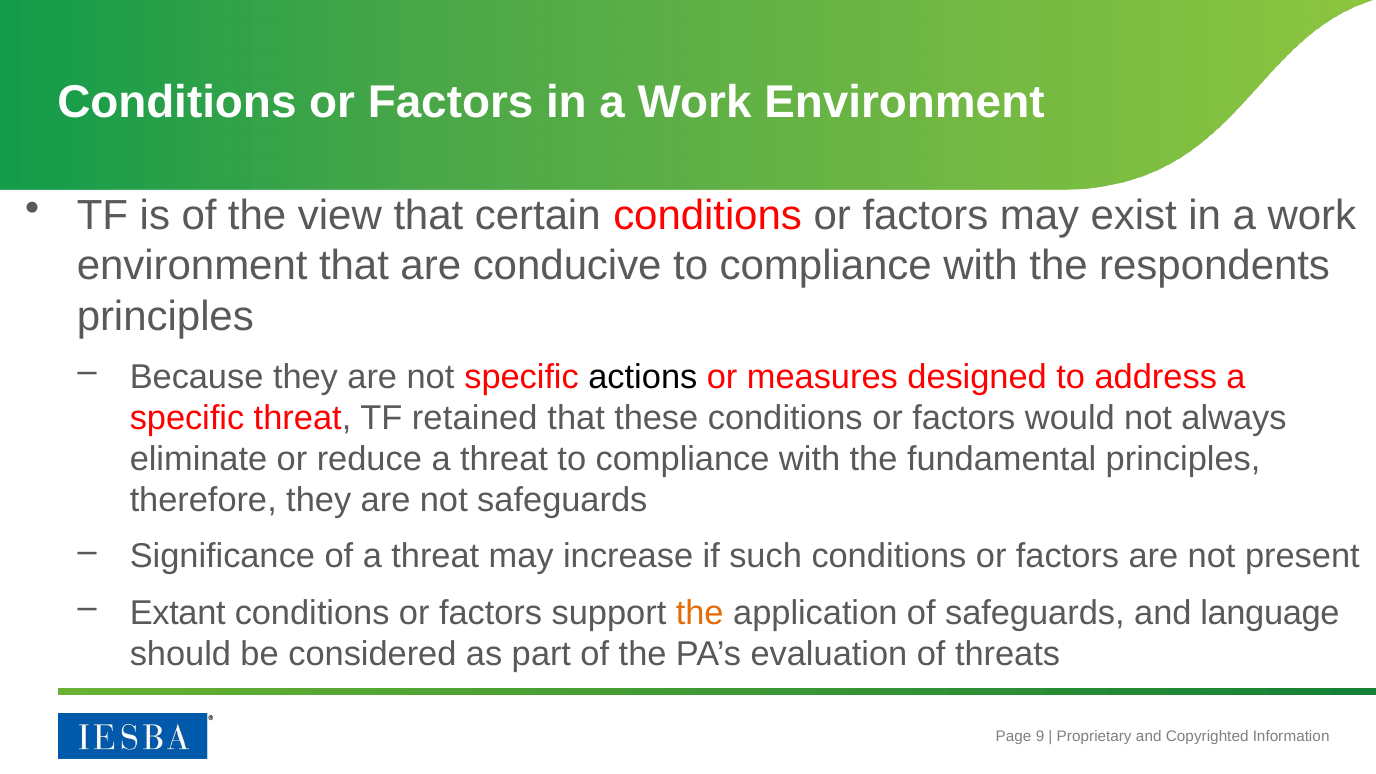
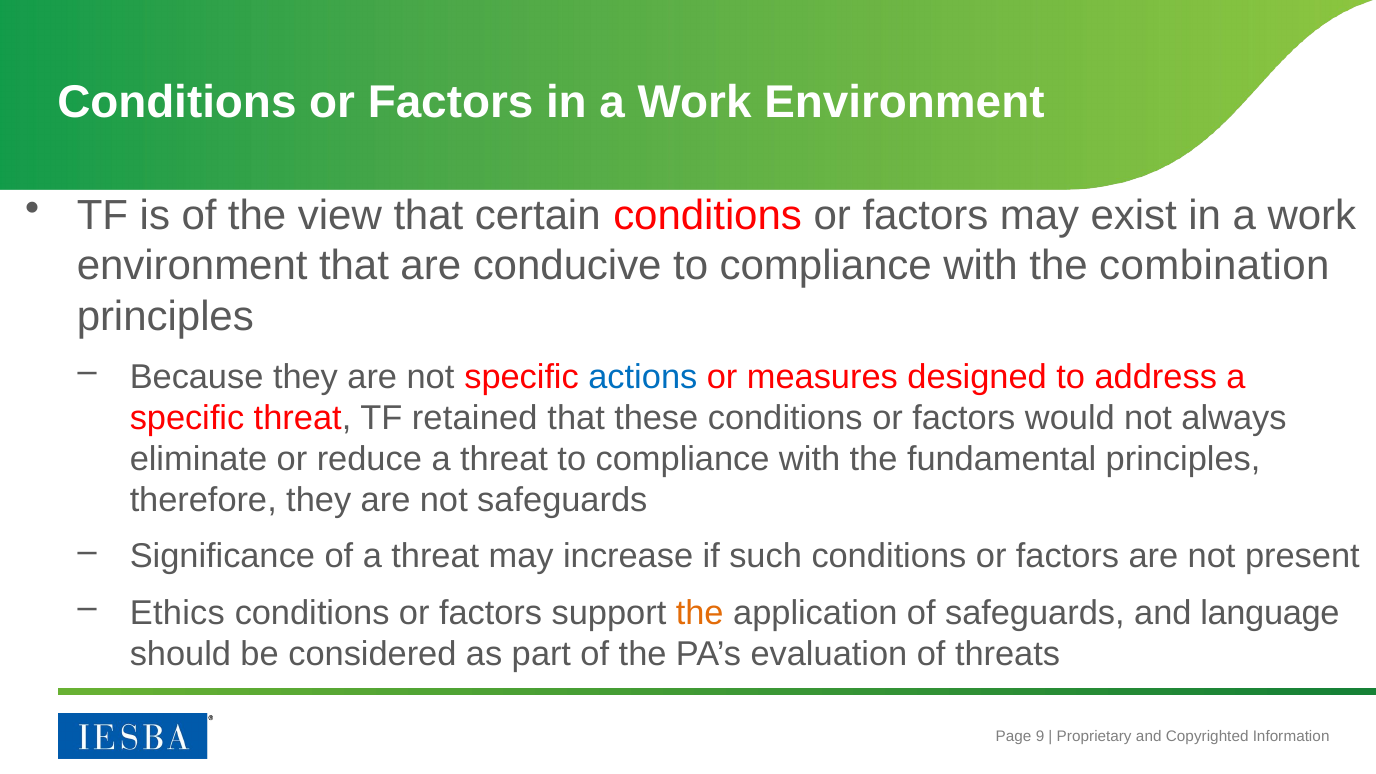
respondents: respondents -> combination
actions colour: black -> blue
Extant: Extant -> Ethics
